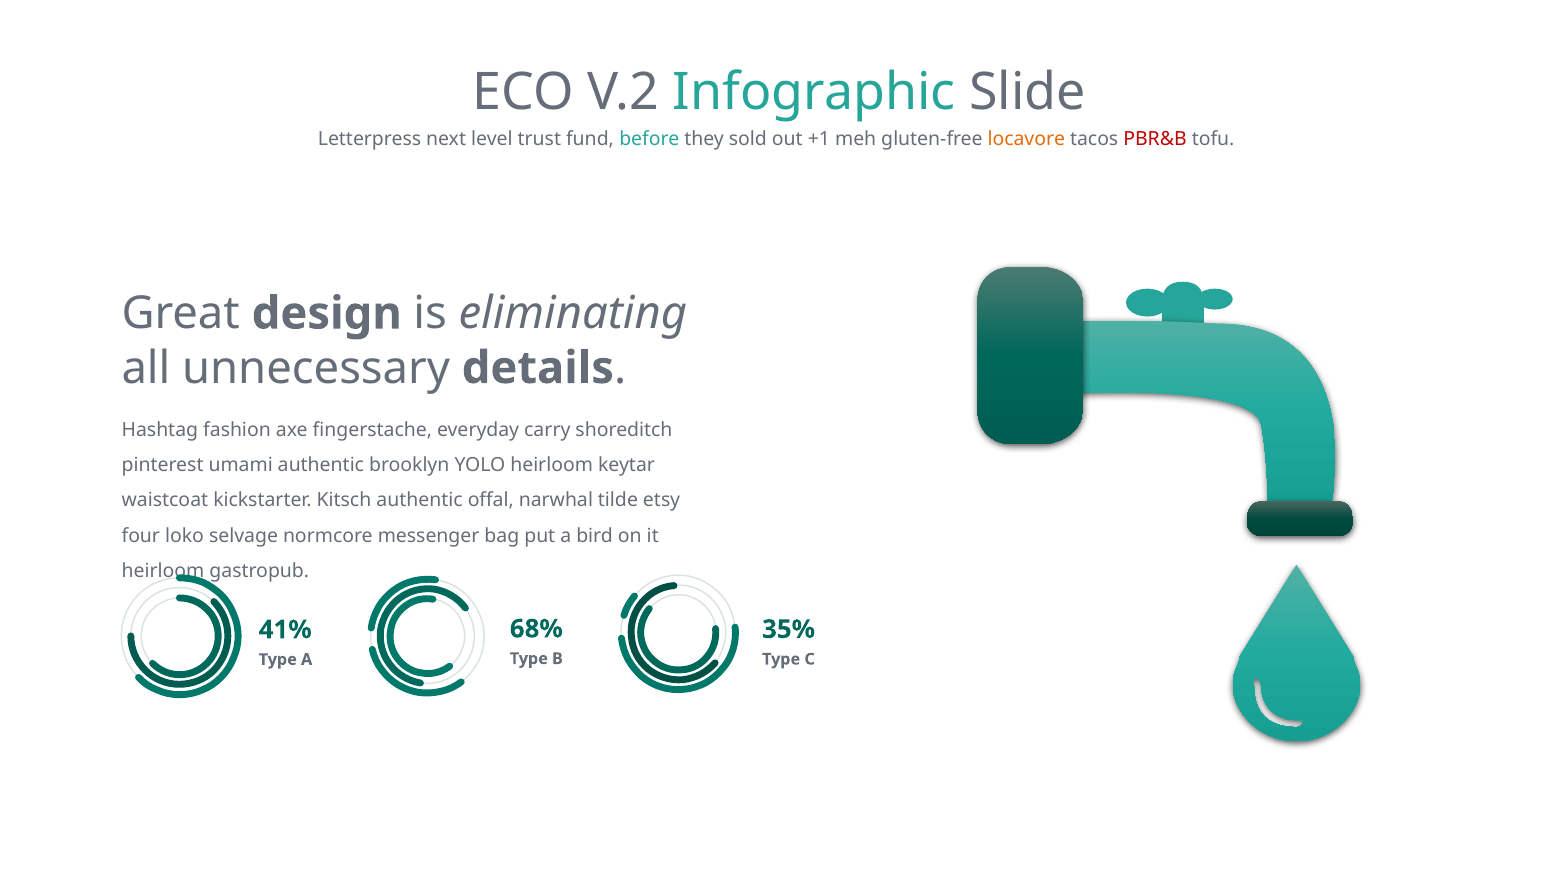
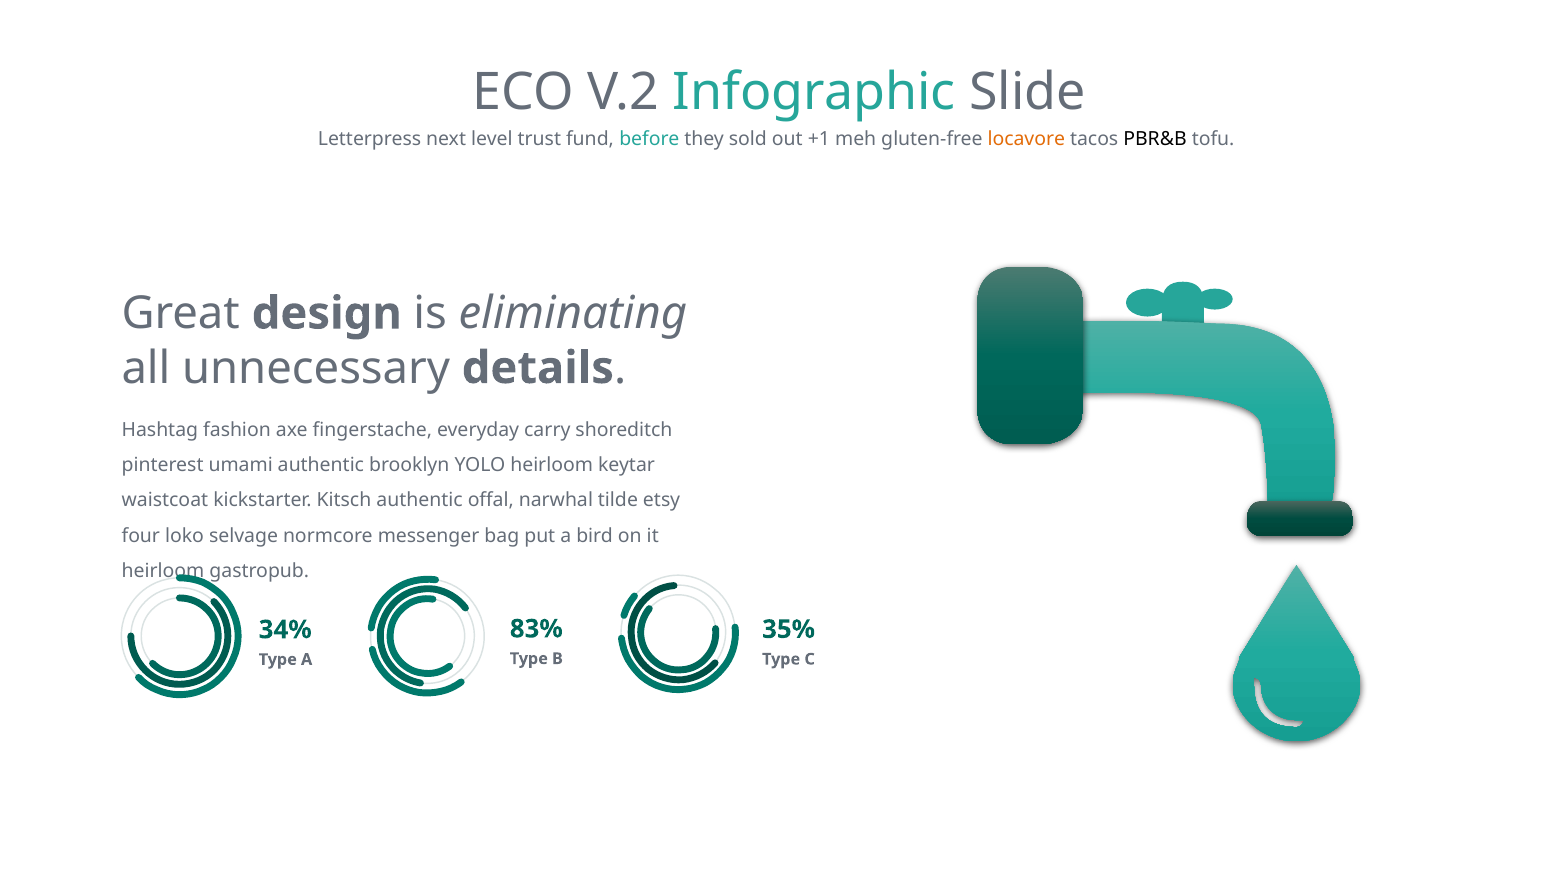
PBR&B colour: red -> black
68%: 68% -> 83%
41%: 41% -> 34%
